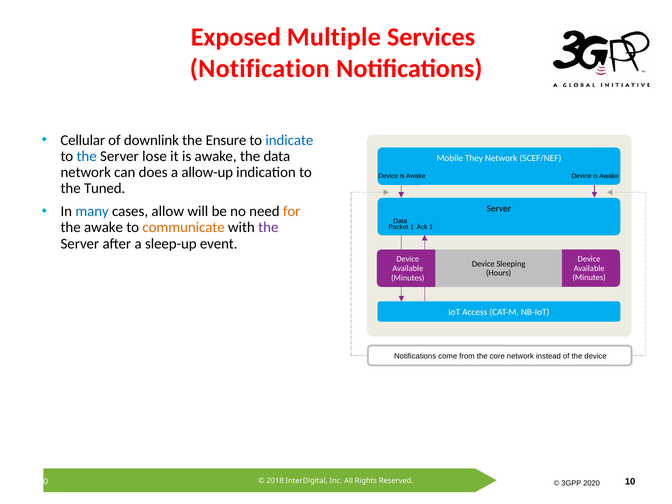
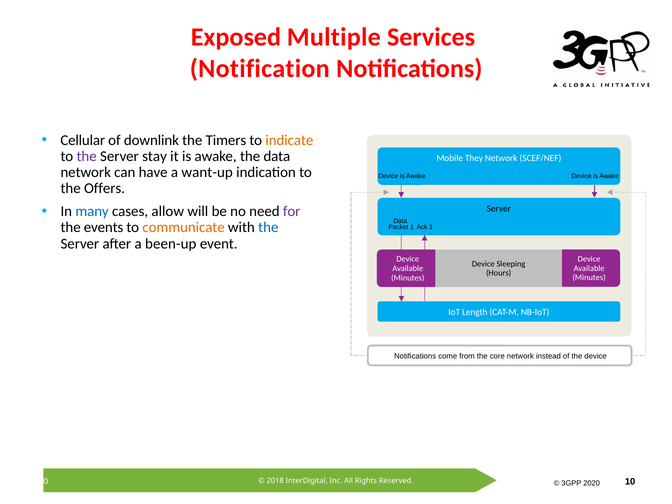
Ensure: Ensure -> Timers
indicate colour: blue -> orange
the at (87, 156) colour: blue -> purple
lose: lose -> stay
does: does -> have
allow-up: allow-up -> want-up
Tuned: Tuned -> Offers
for colour: orange -> purple
the awake: awake -> events
the at (268, 228) colour: purple -> blue
sleep-up: sleep-up -> been-up
Access: Access -> Length
